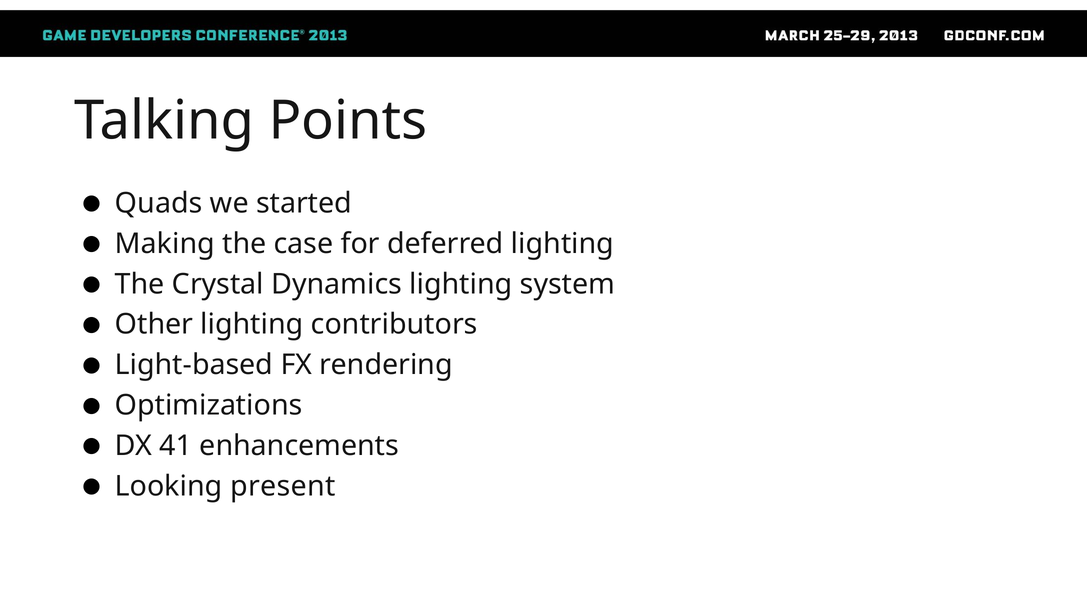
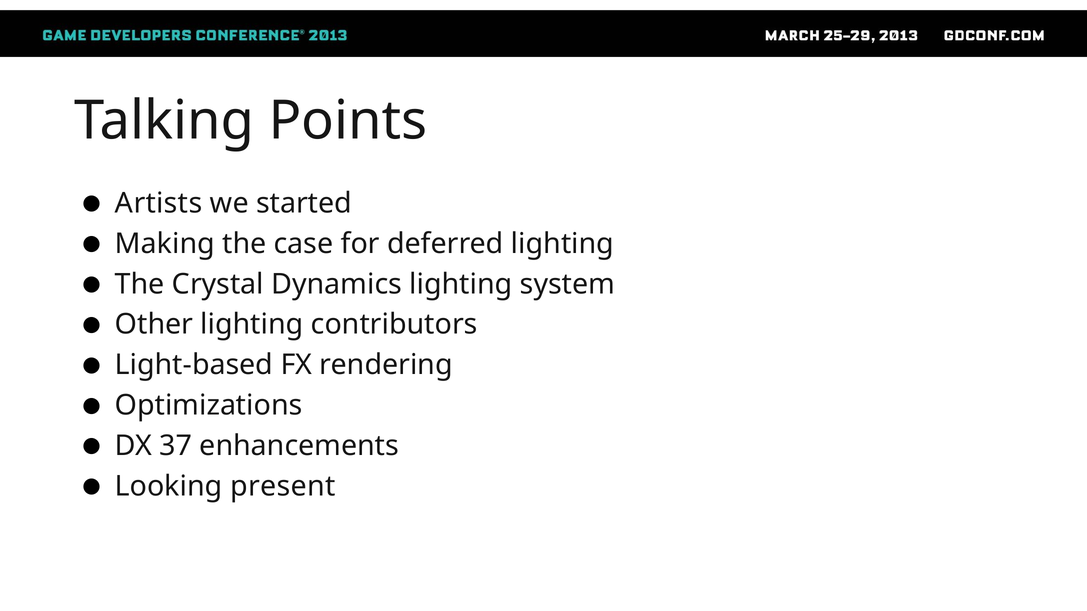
Quads: Quads -> Artists
41: 41 -> 37
